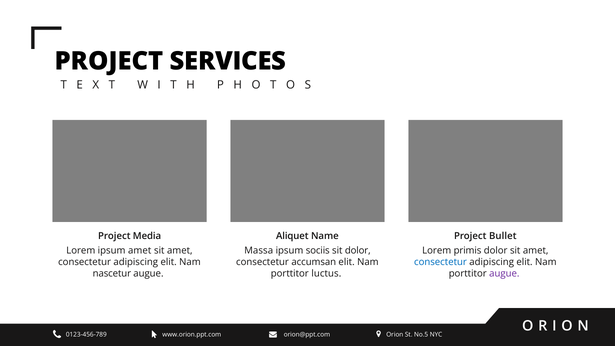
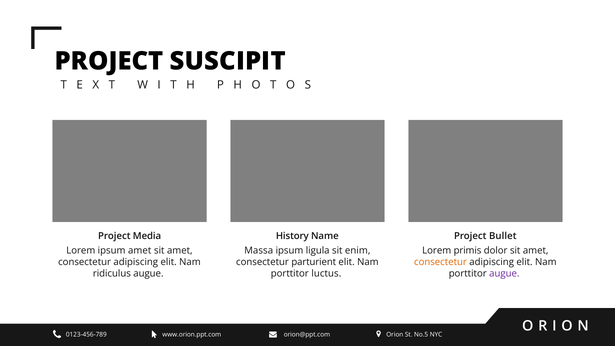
SERVICES: SERVICES -> SUSCIPIT
Aliquet: Aliquet -> History
sociis: sociis -> ligula
sit dolor: dolor -> enim
accumsan: accumsan -> parturient
consectetur at (440, 262) colour: blue -> orange
nascetur: nascetur -> ridiculus
